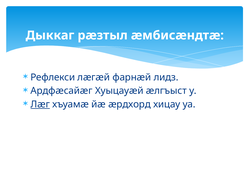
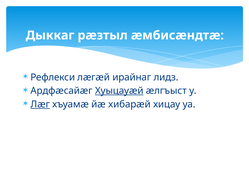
фарнæй: фарнæй -> ирайнаг
Хуыцауæй underline: none -> present
æрдхорд: æрдхорд -> хибарæй
